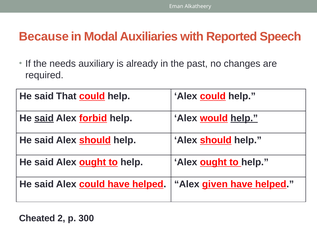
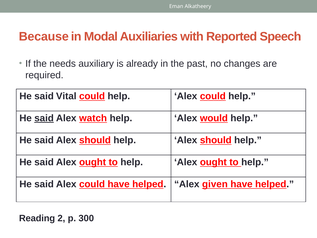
That: That -> Vital
forbid: forbid -> watch
help at (244, 118) underline: present -> none
Cheated: Cheated -> Reading
